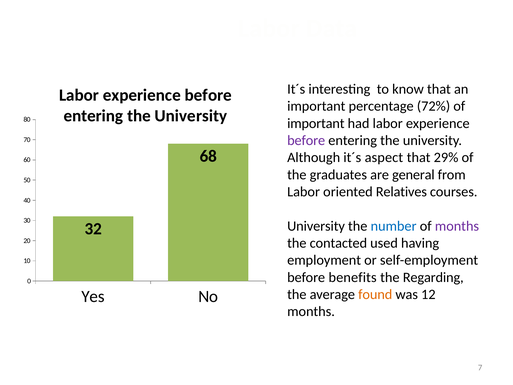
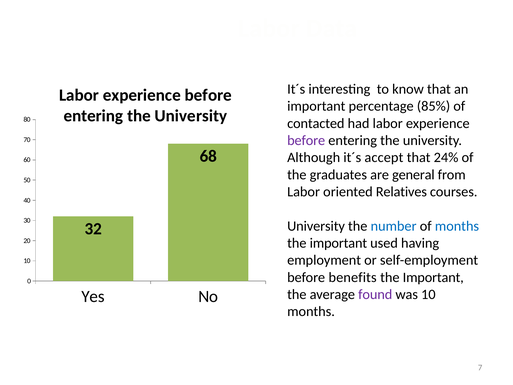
72%: 72% -> 85%
important at (316, 123): important -> contacted
aspect: aspect -> accept
29%: 29% -> 24%
months at (457, 226) colour: purple -> blue
contacted at (338, 243): contacted -> important
Regarding at (433, 277): Regarding -> Important
found colour: orange -> purple
was 12: 12 -> 10
